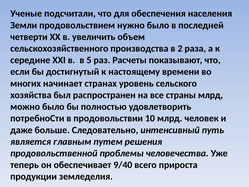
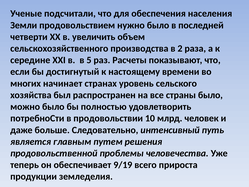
страны млрд: млрд -> было
9/40: 9/40 -> 9/19
